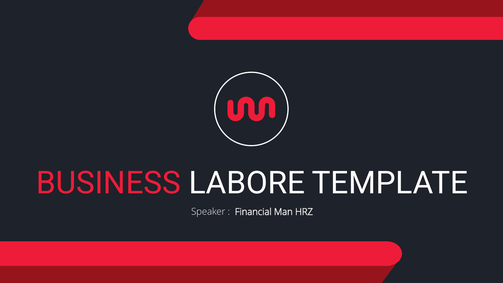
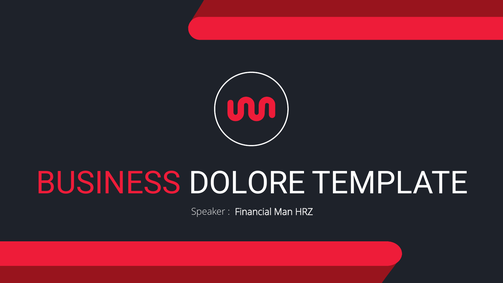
LABORE: LABORE -> DOLORE
